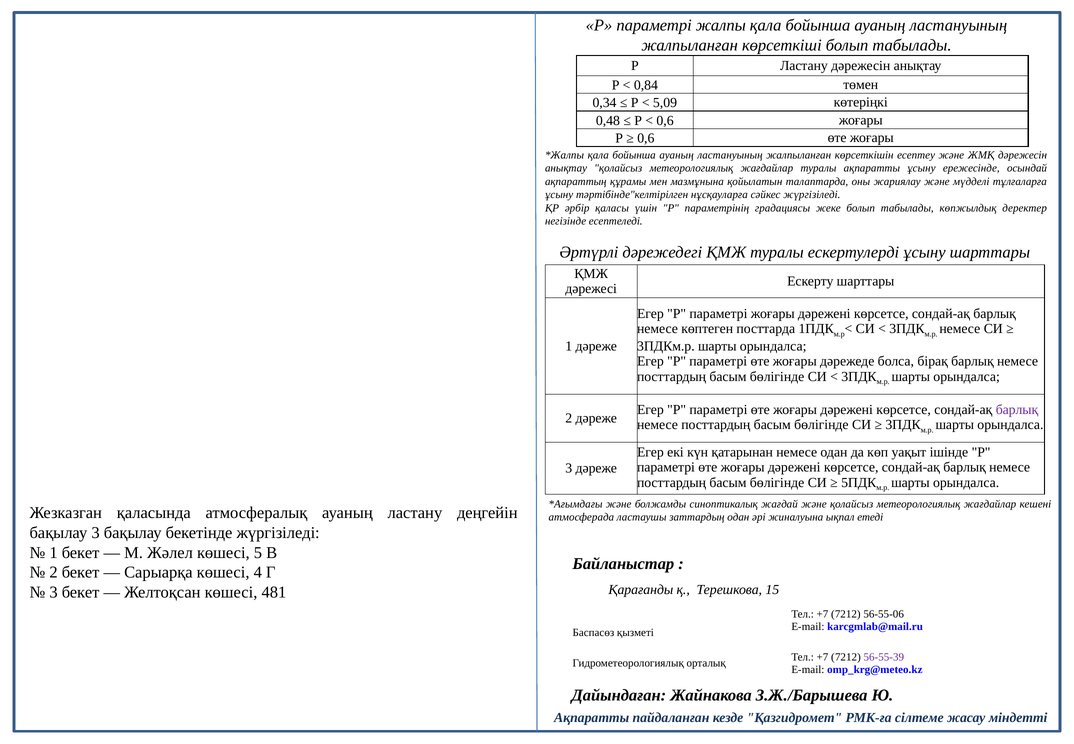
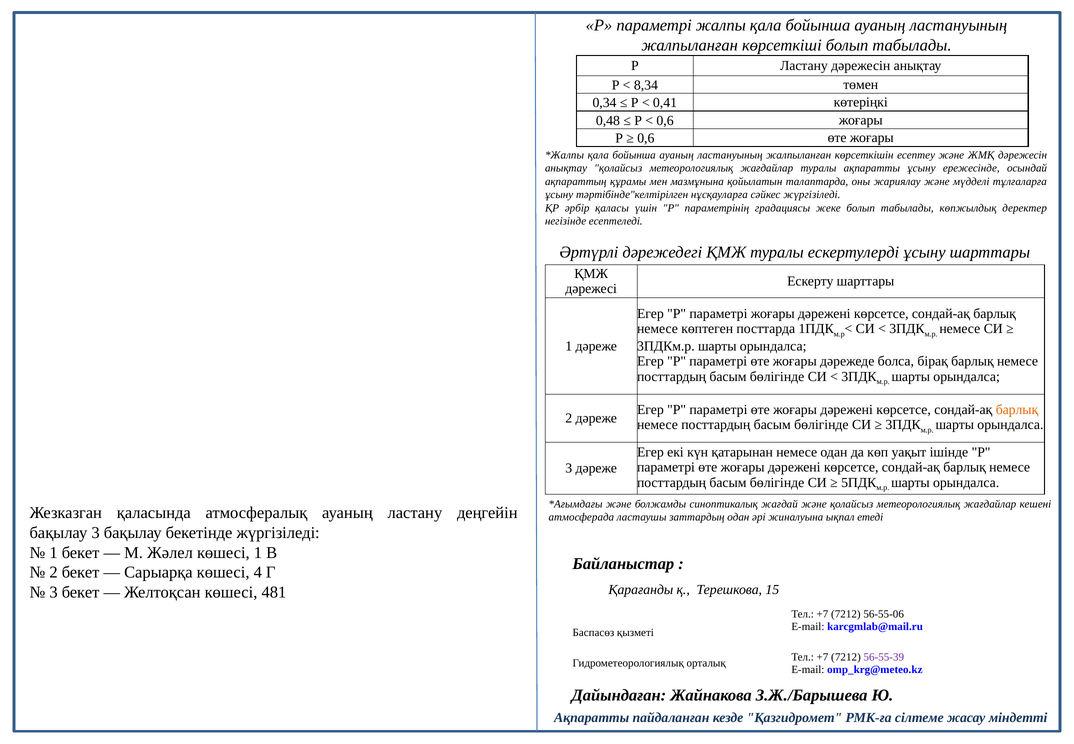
0,84: 0,84 -> 8,34
5,09: 5,09 -> 0,41
барлық at (1017, 409) colour: purple -> orange
көшесі 5: 5 -> 1
